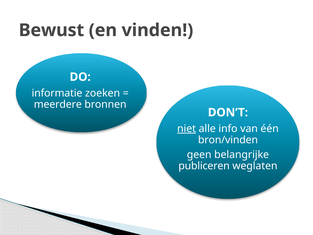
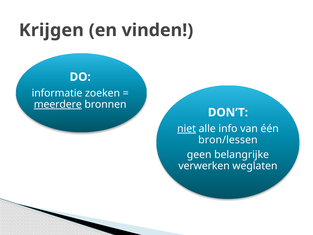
Bewust: Bewust -> Krijgen
meerdere underline: none -> present
bron/vinden: bron/vinden -> bron/lessen
publiceren: publiceren -> verwerken
